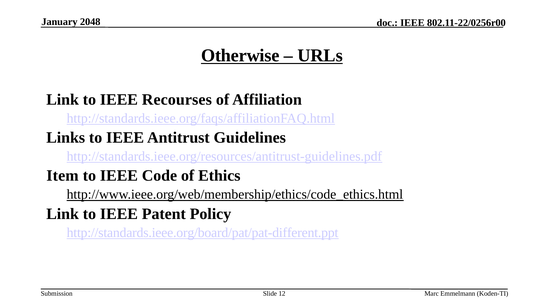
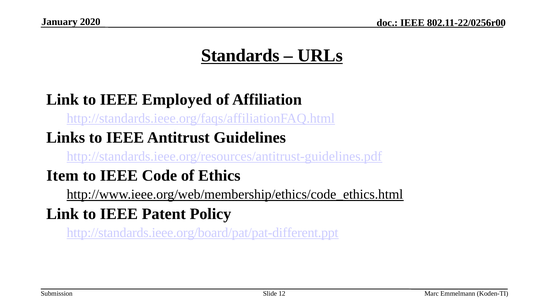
2048: 2048 -> 2020
Otherwise: Otherwise -> Standards
Recourses: Recourses -> Employed
